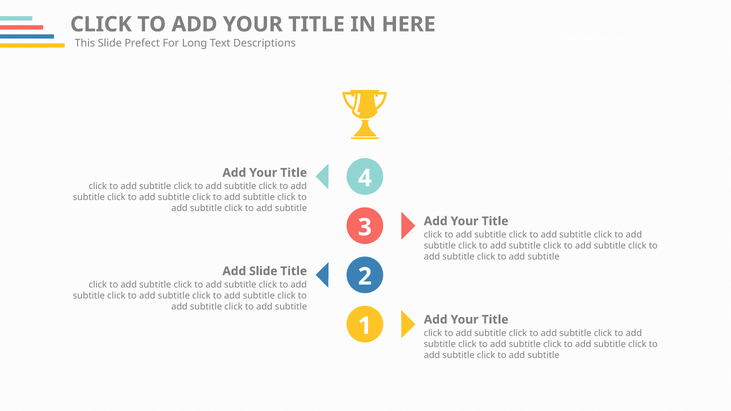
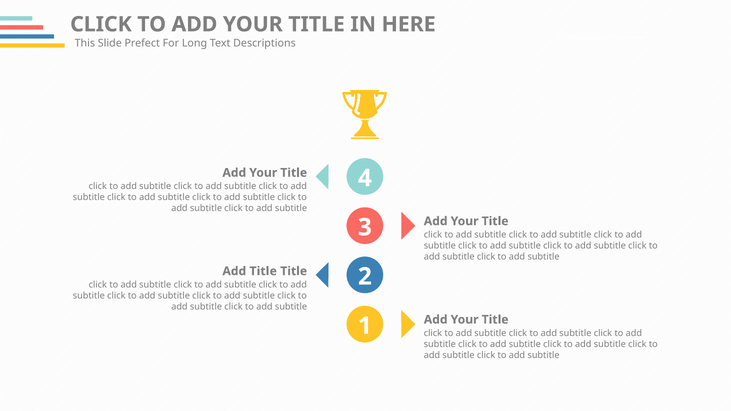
Add Slide: Slide -> Title
